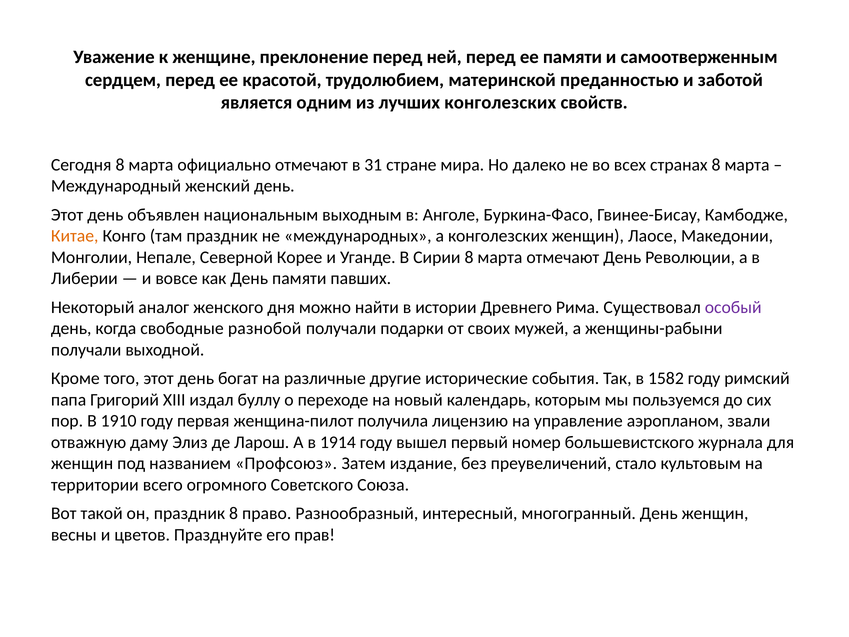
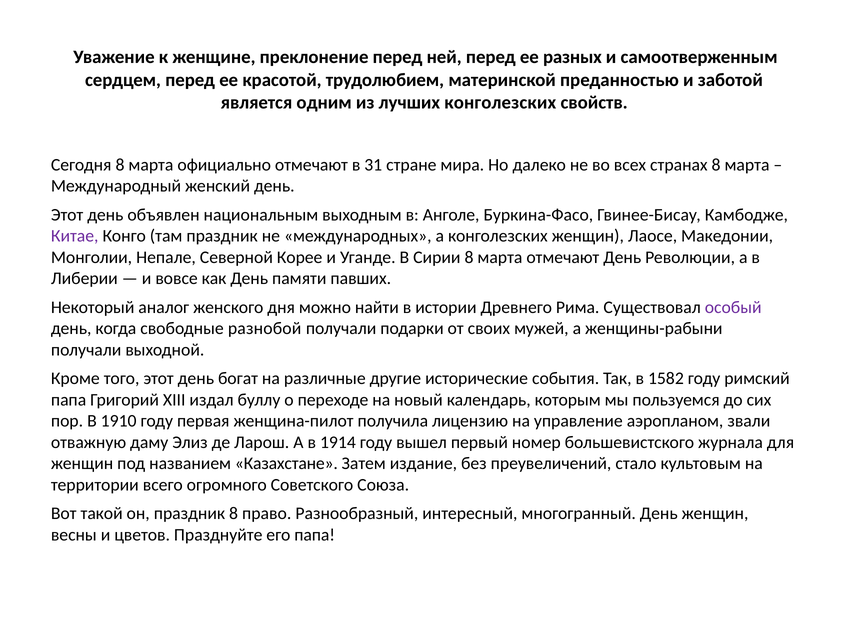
ее памяти: памяти -> разных
Китае colour: orange -> purple
Профсоюз: Профсоюз -> Казахстане
его прав: прав -> папа
